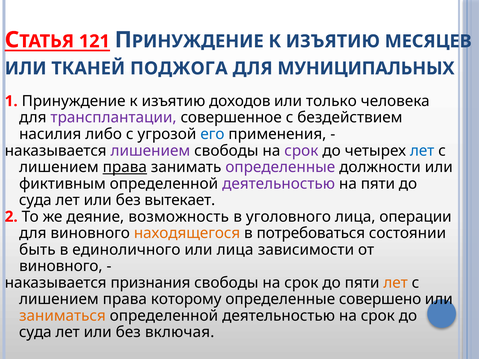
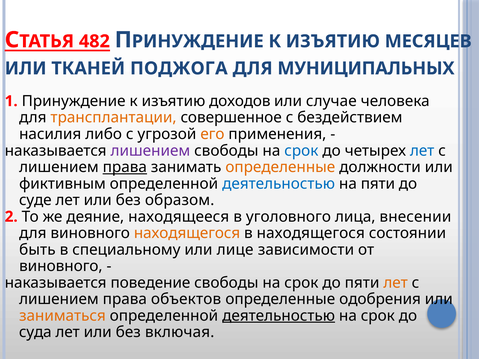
121: 121 -> 482
только: только -> случае
трансплантации colour: purple -> orange
его colour: blue -> orange
срок at (301, 151) colour: purple -> blue
определенные at (280, 167) colour: purple -> orange
деятельностью at (279, 184) colour: purple -> blue
суда at (35, 200): суда -> суде
вытекает: вытекает -> образом
возможность: возможность -> находящееся
операции: операции -> внесении
в потребоваться: потребоваться -> находящегося
единоличного: единоличного -> специальному
или лица: лица -> лице
признания: признания -> поведение
которому: которому -> объектов
совершено: совершено -> одобрения
деятельностью at (279, 316) underline: none -> present
